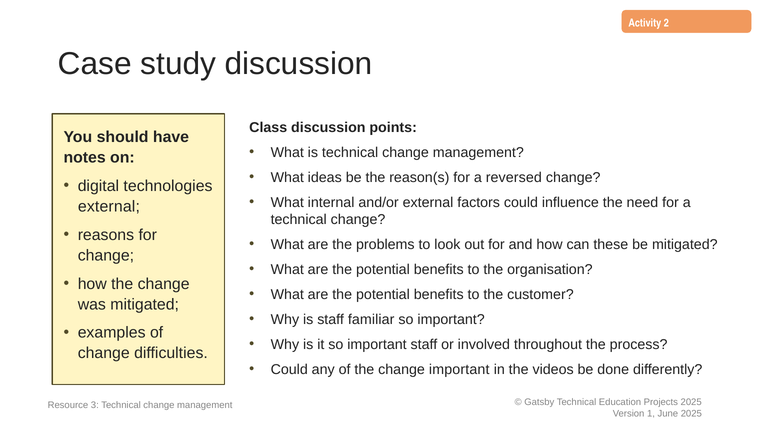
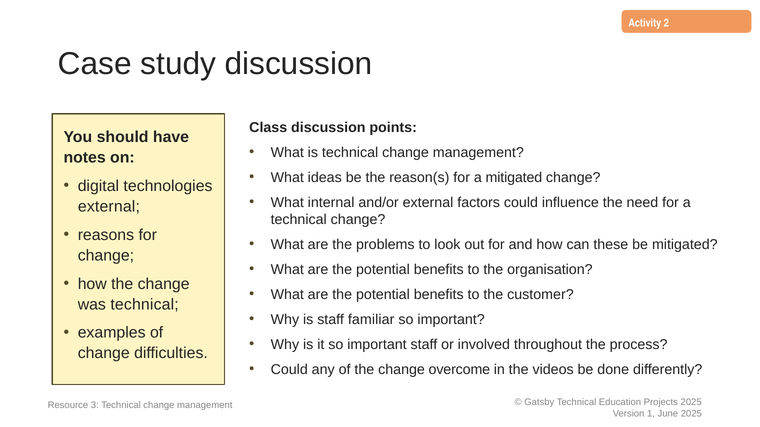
a reversed: reversed -> mitigated
was mitigated: mitigated -> technical
change important: important -> overcome
